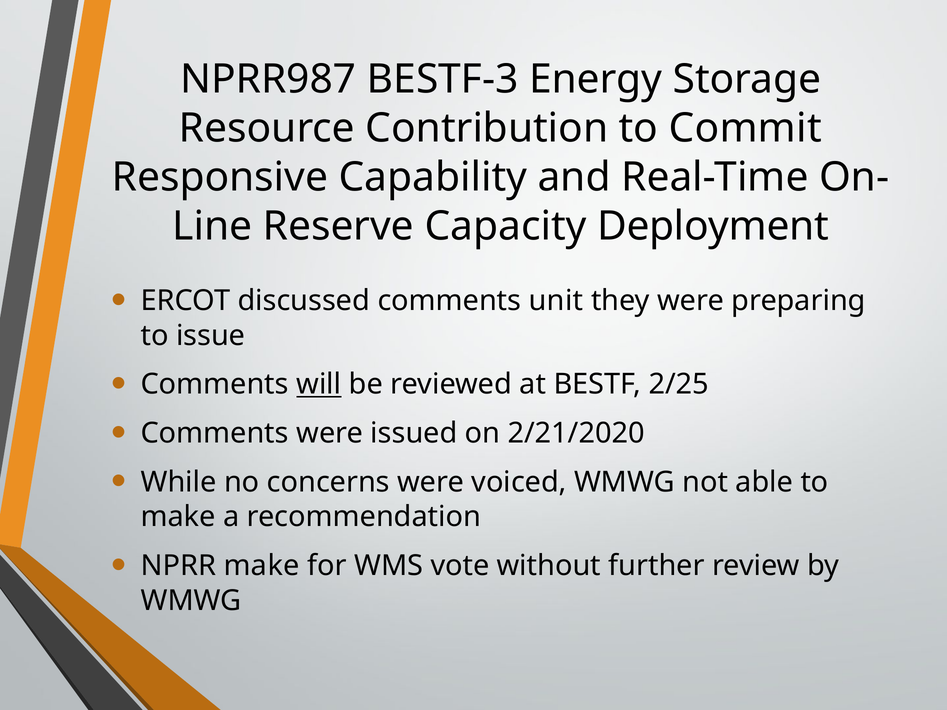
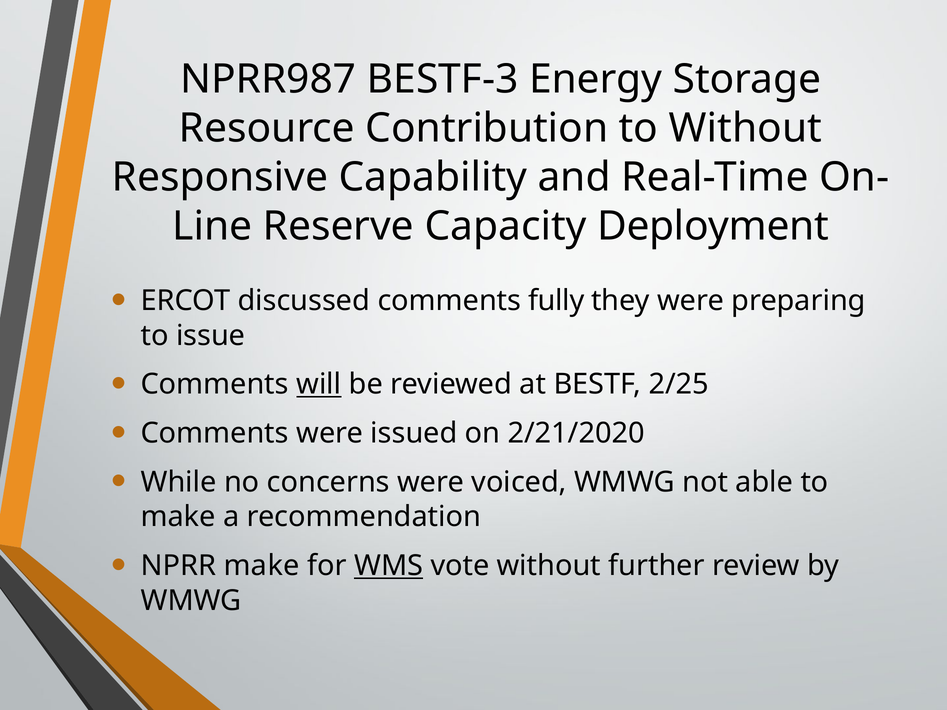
to Commit: Commit -> Without
unit: unit -> fully
WMS underline: none -> present
